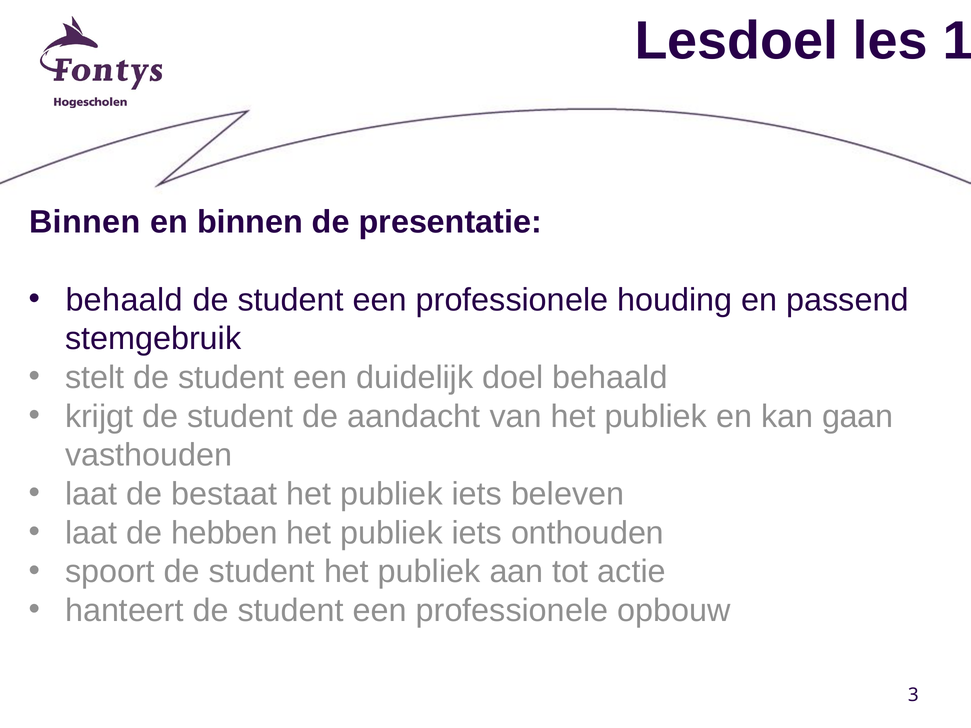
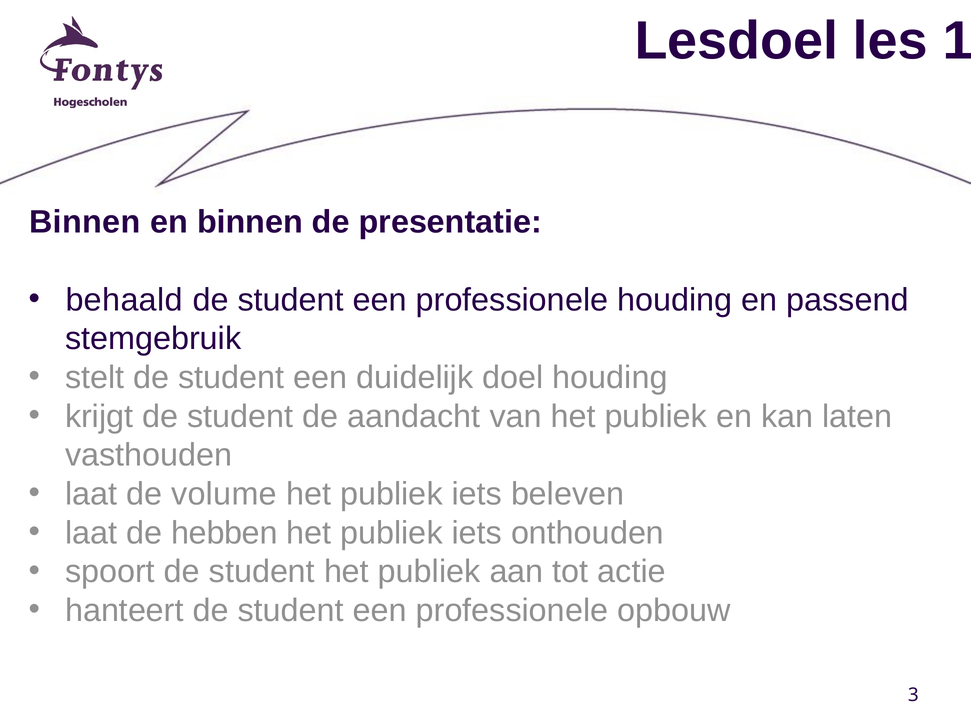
doel behaald: behaald -> houding
gaan: gaan -> laten
bestaat: bestaat -> volume
